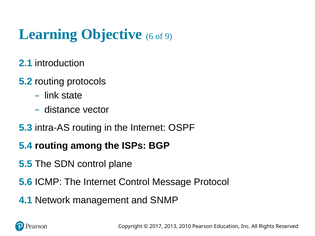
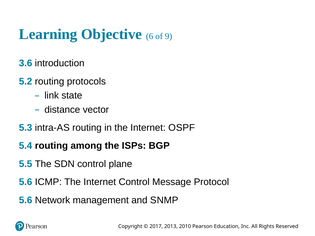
2.1: 2.1 -> 3.6
4.1 at (26, 200): 4.1 -> 5.6
